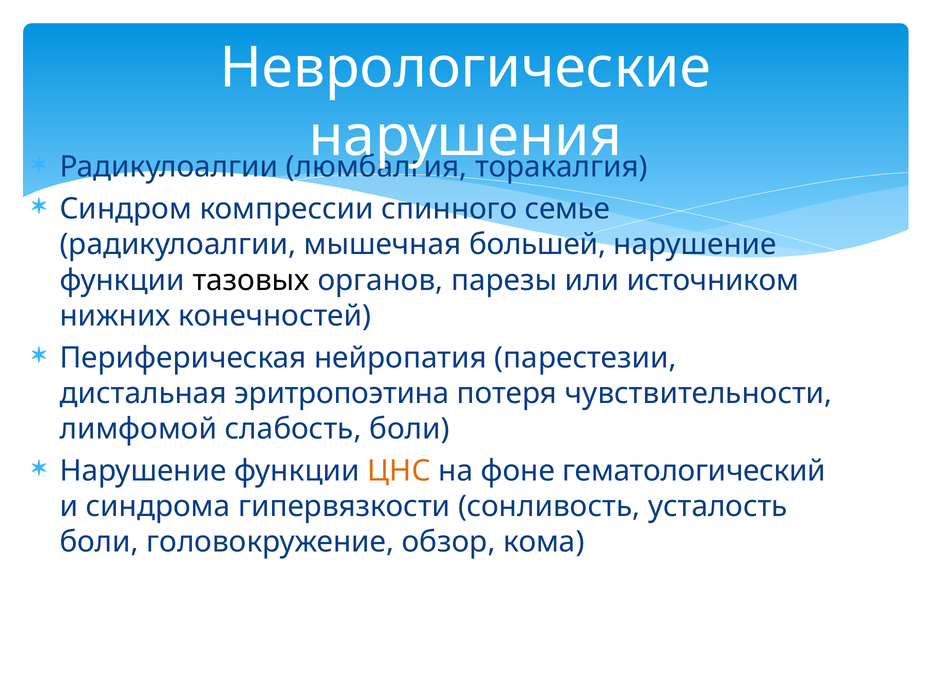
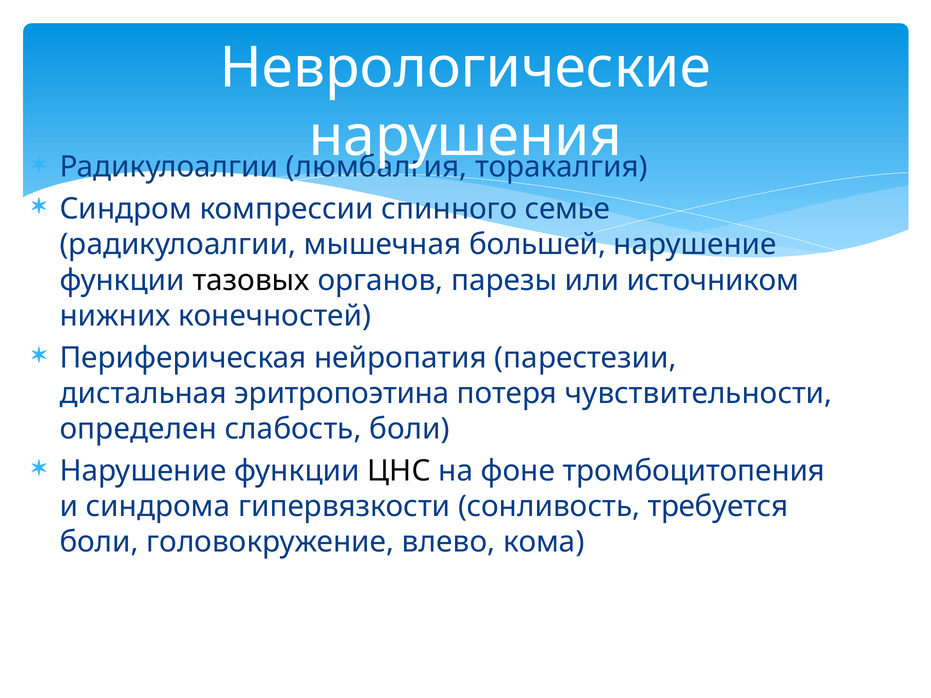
лимфомой: лимфомой -> определен
ЦНС colour: orange -> black
гематологический: гематологический -> тромбоцитопения
усталость: усталость -> требуется
обзор: обзор -> влево
